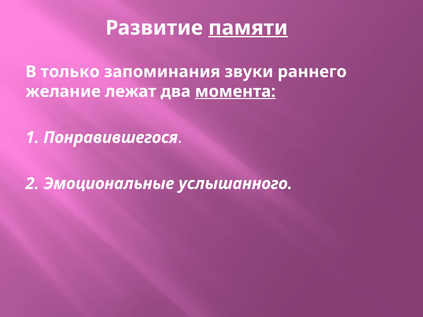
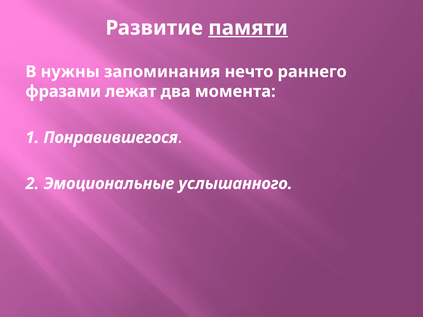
только: только -> нужны
звуки: звуки -> нечто
желание: желание -> фразами
момента underline: present -> none
